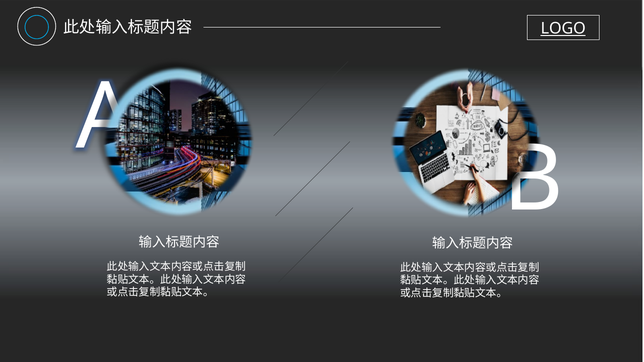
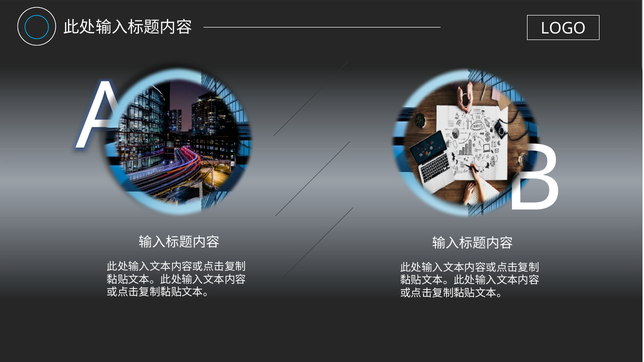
LOGO underline: present -> none
